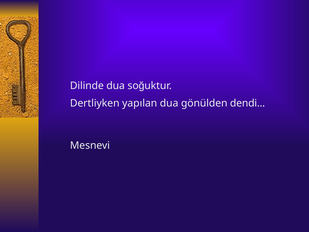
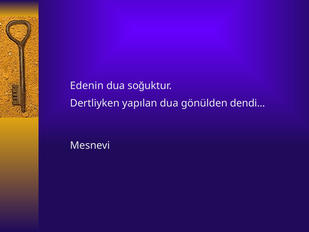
Dilinde: Dilinde -> Edenin
